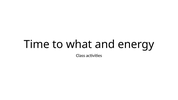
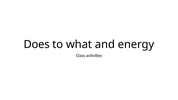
Time: Time -> Does
